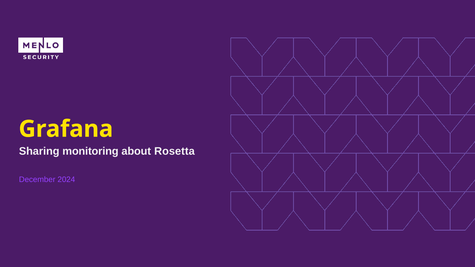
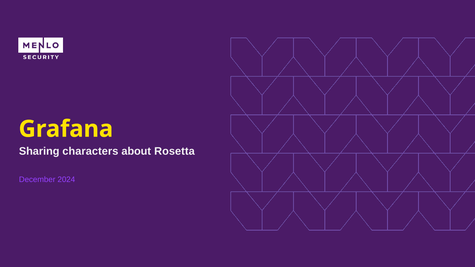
monitoring: monitoring -> characters
